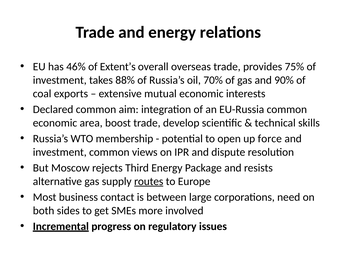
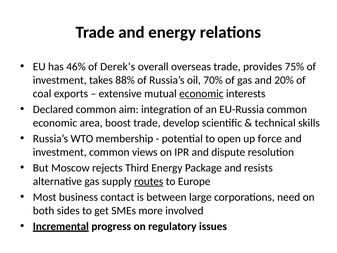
Extent’s: Extent’s -> Derek’s
90%: 90% -> 20%
economic at (201, 94) underline: none -> present
